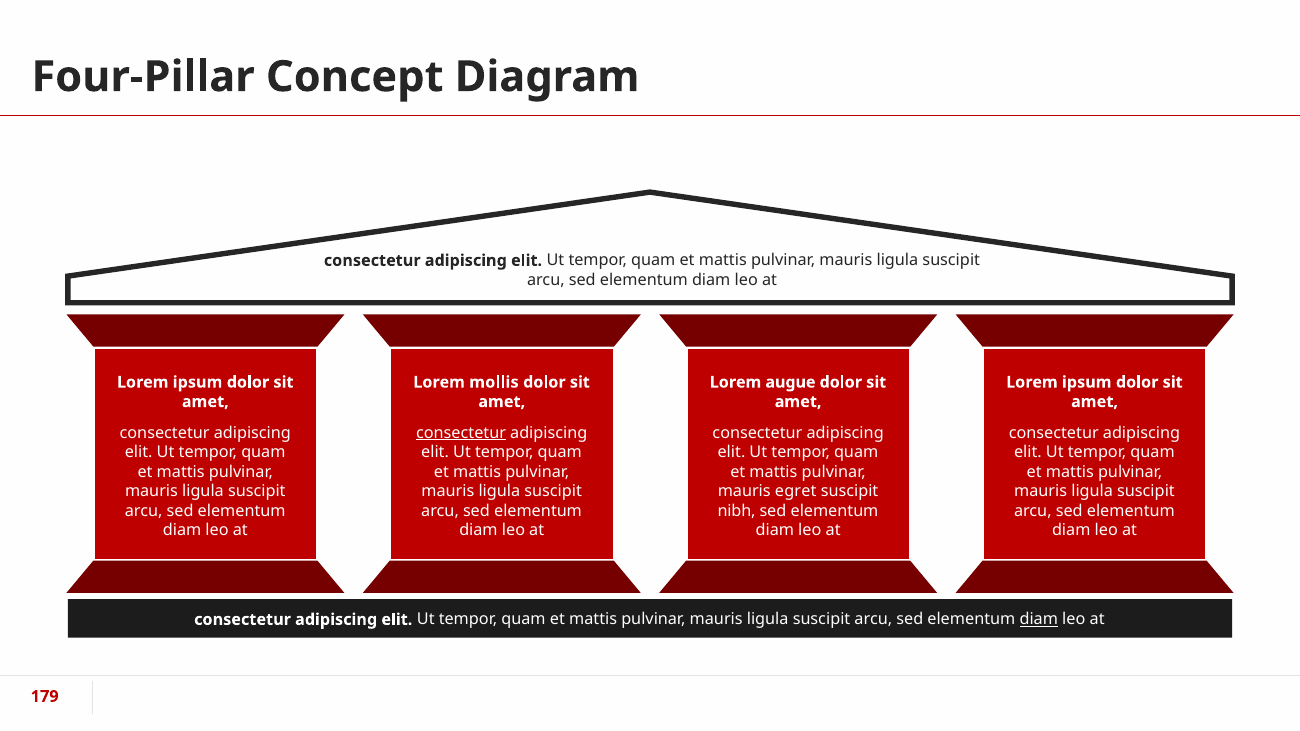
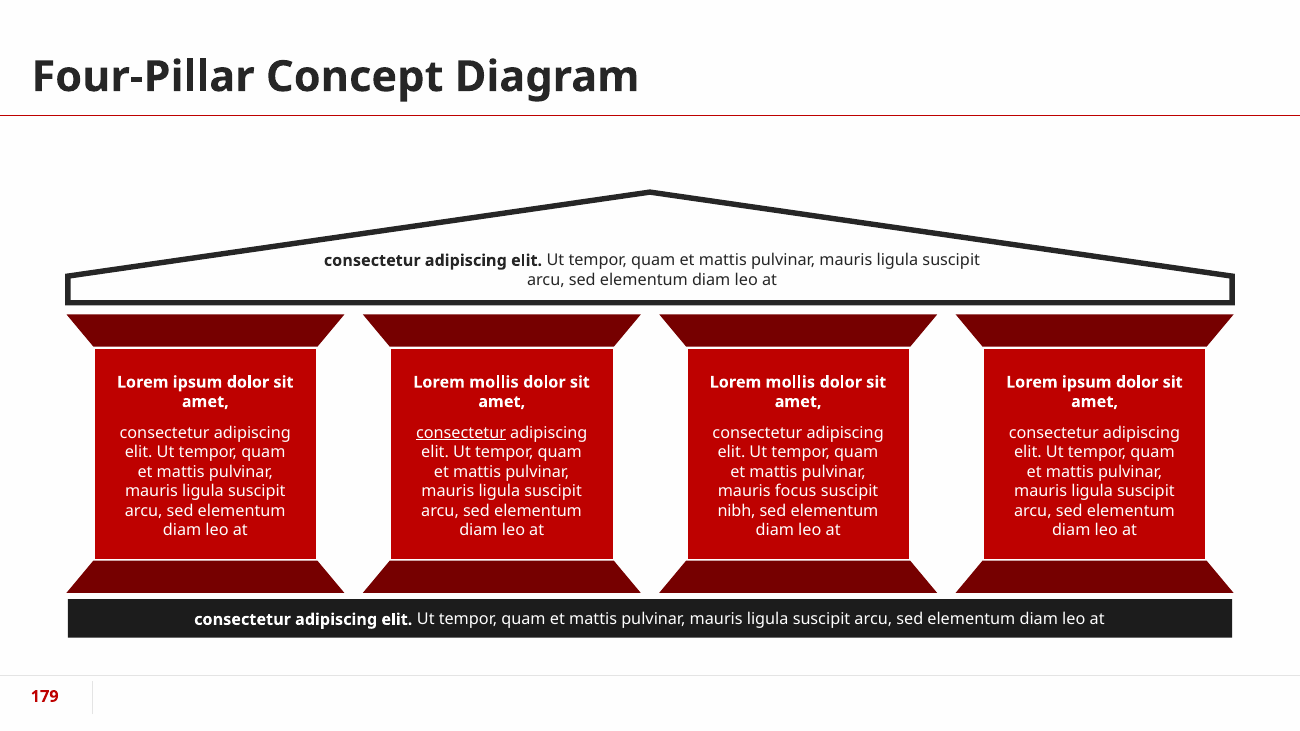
augue at (790, 382): augue -> mollis
egret: egret -> focus
diam at (1039, 620) underline: present -> none
